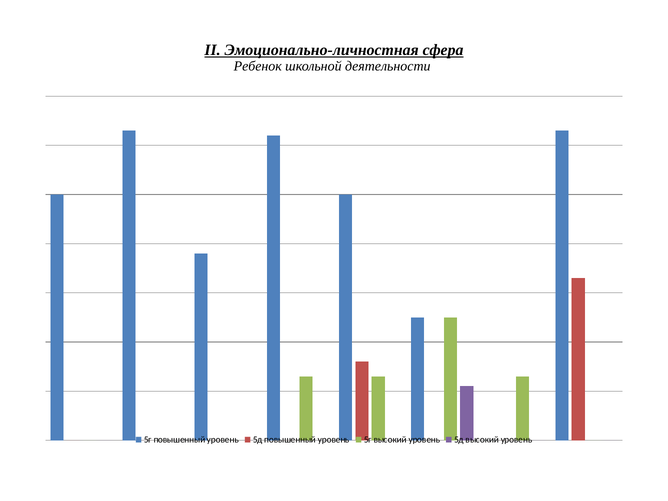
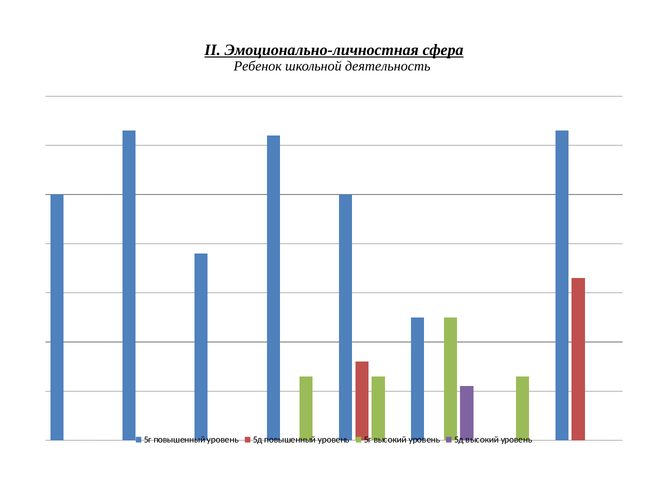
деятельности: деятельности -> деятельность
